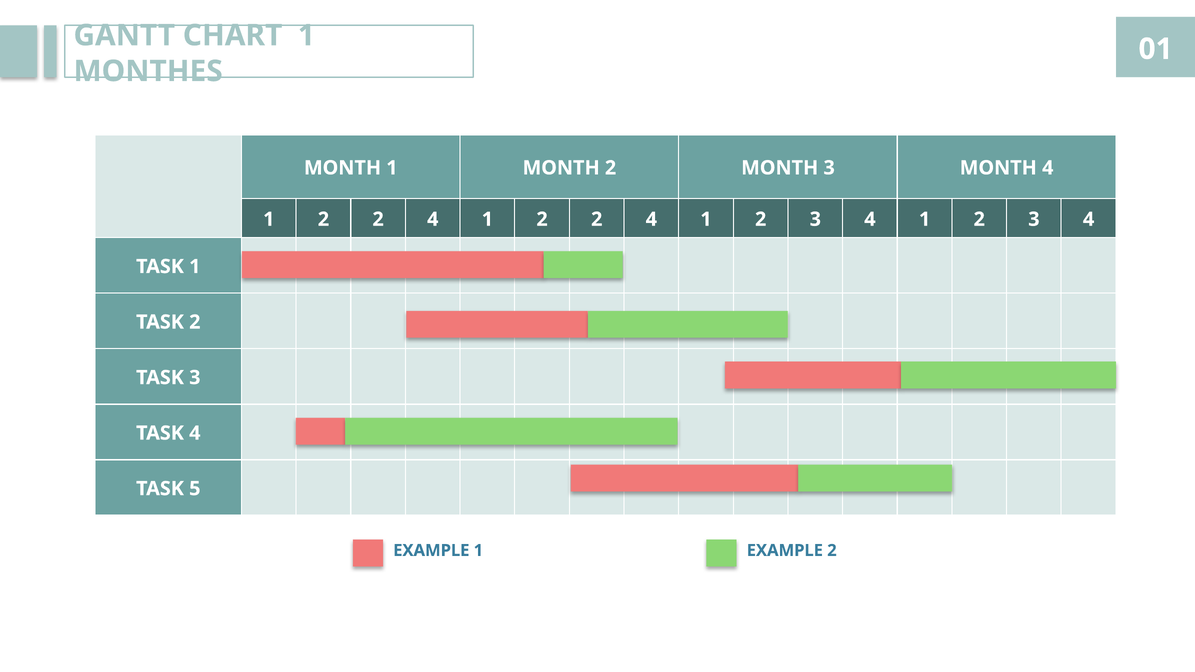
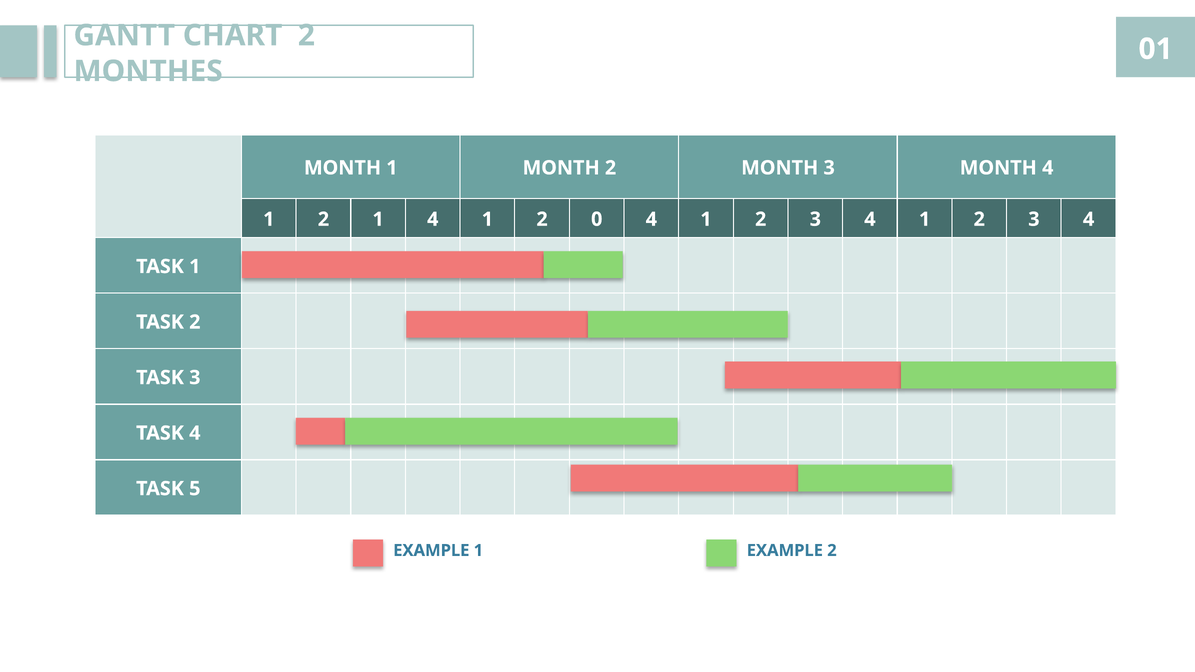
CHART 1: 1 -> 2
2 at (378, 219): 2 -> 1
2 at (597, 219): 2 -> 0
